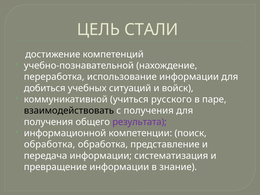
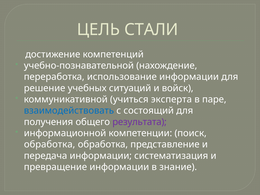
добиться: добиться -> решение
русского: русского -> эксперта
взаимодействовать colour: black -> blue
с получения: получения -> состоящий
